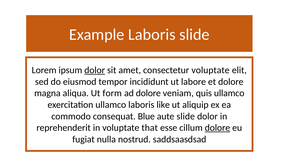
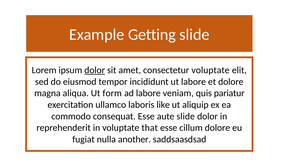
Example Laboris: Laboris -> Getting
ad dolore: dolore -> labore
quis ullamco: ullamco -> pariatur
consequat Blue: Blue -> Esse
dolore at (217, 127) underline: present -> none
nostrud: nostrud -> another
